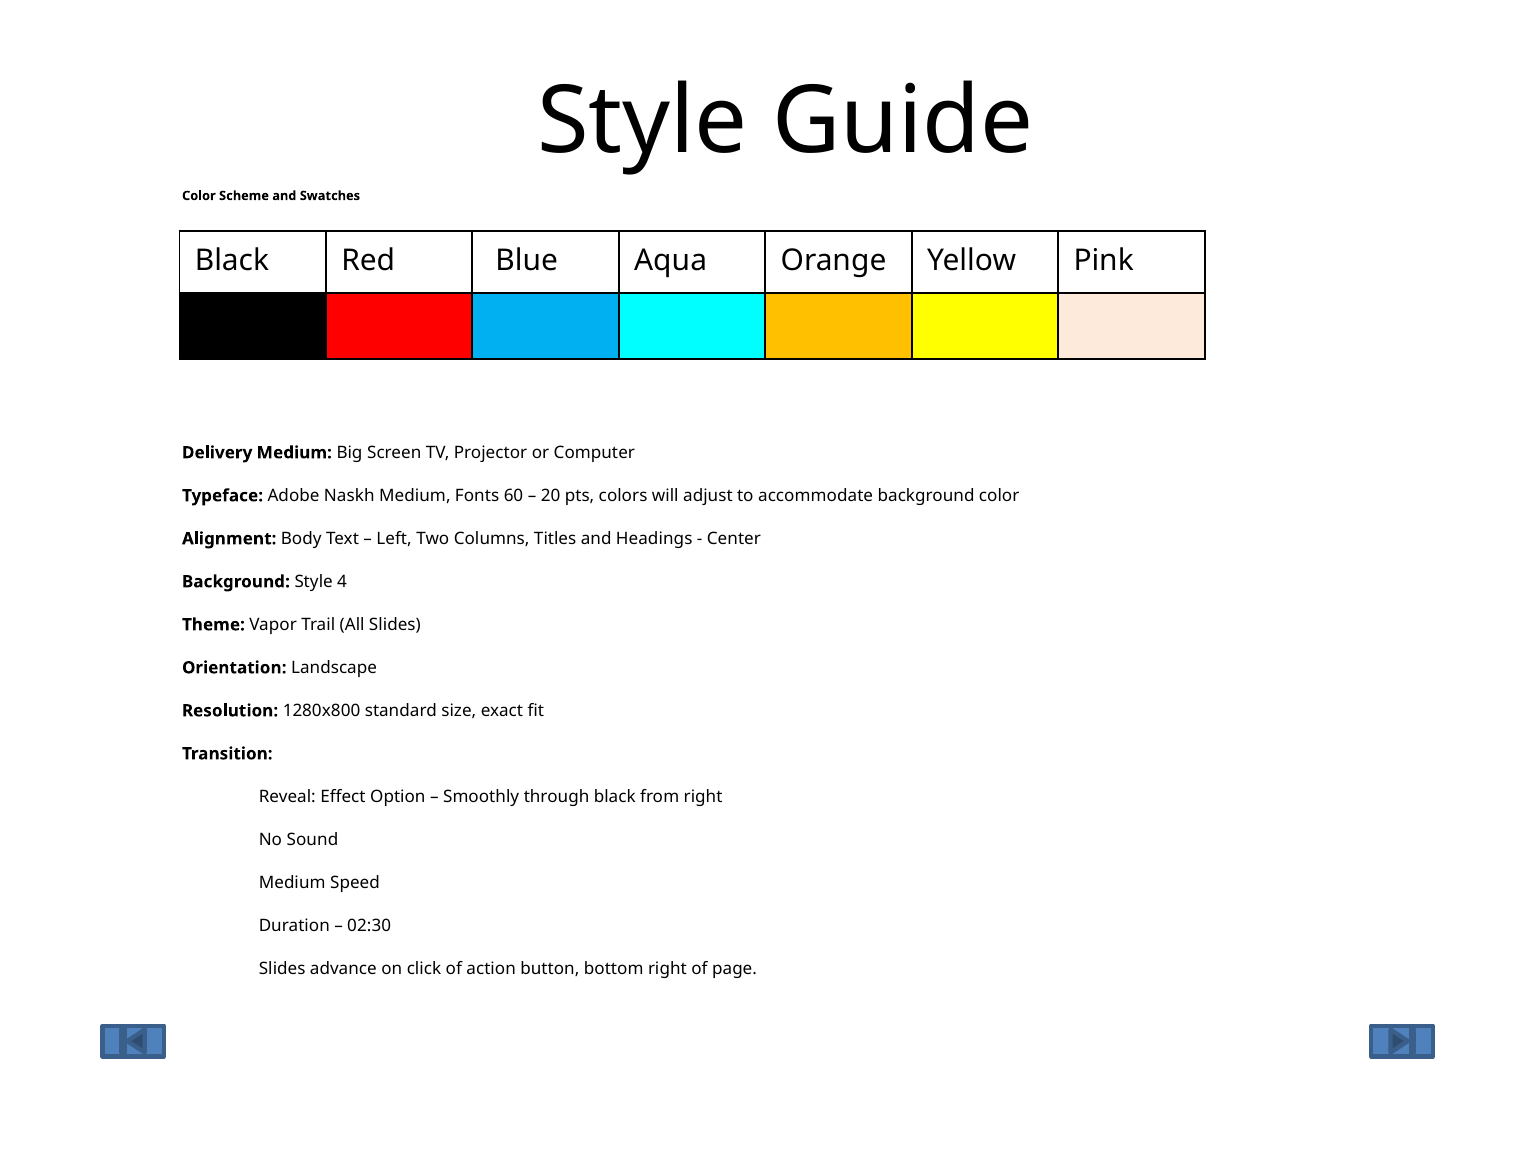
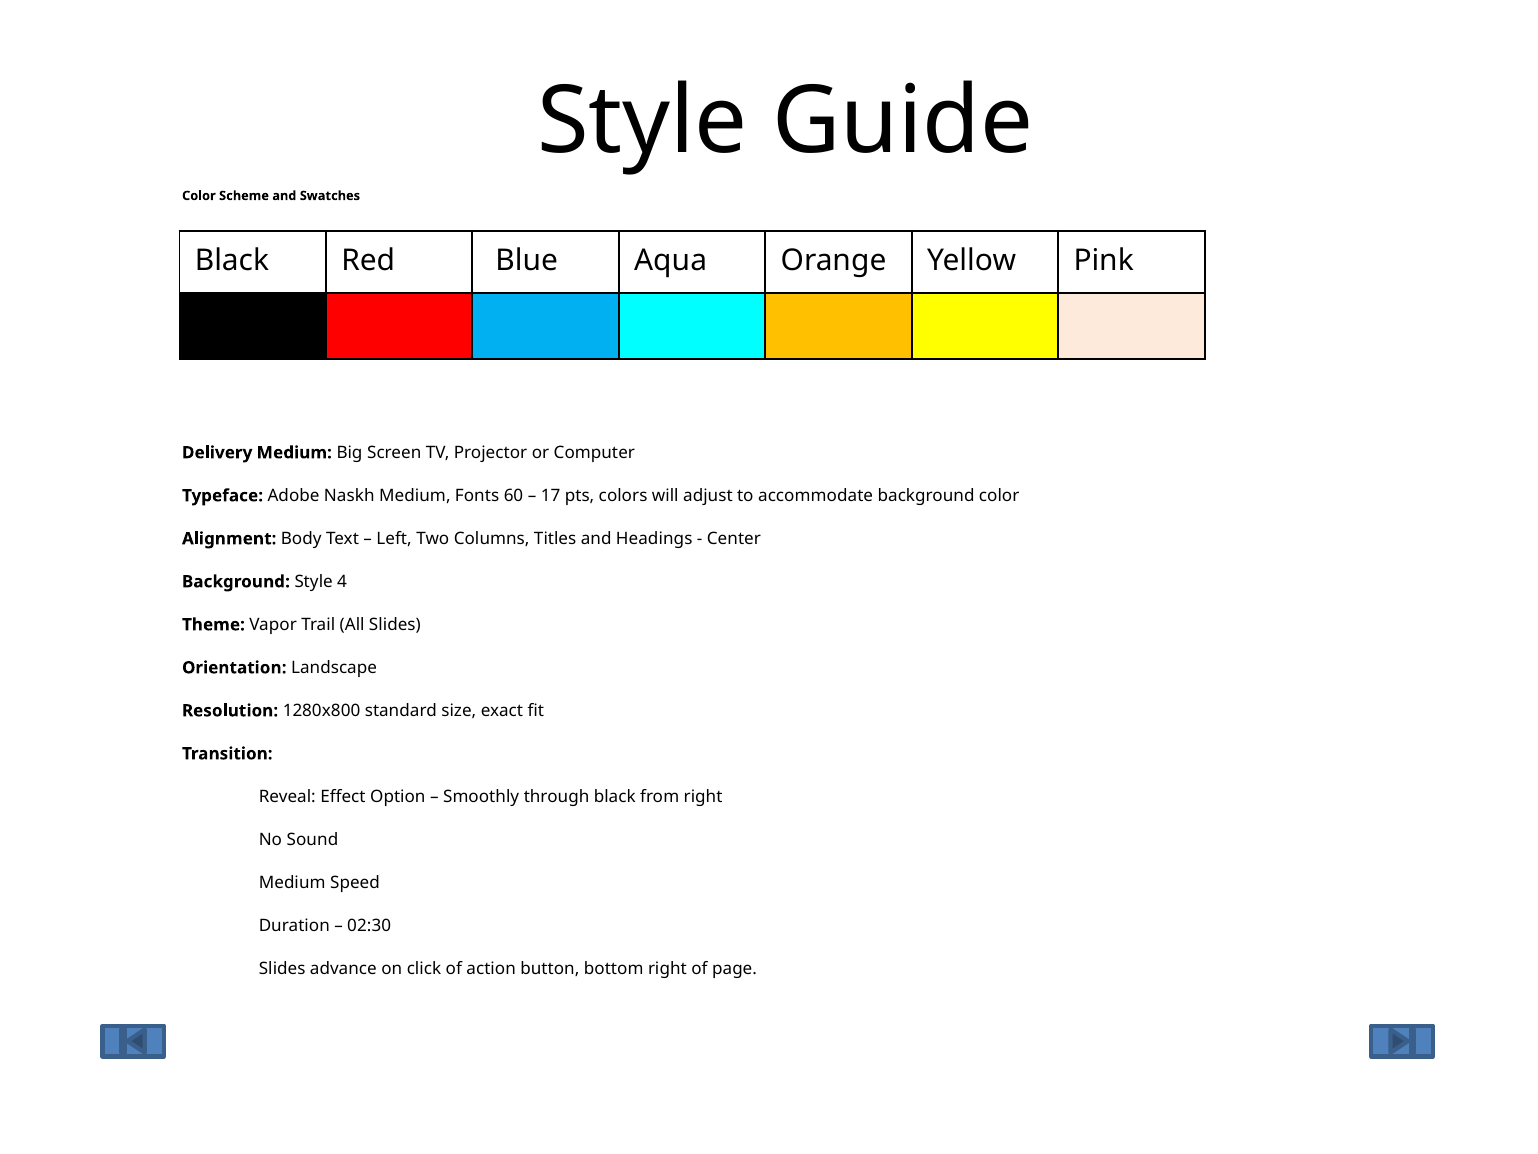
20: 20 -> 17
